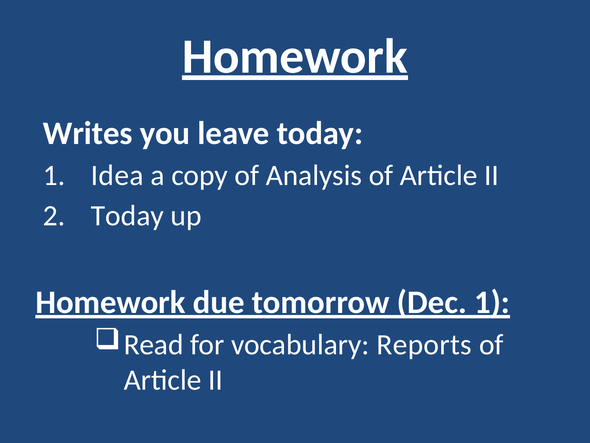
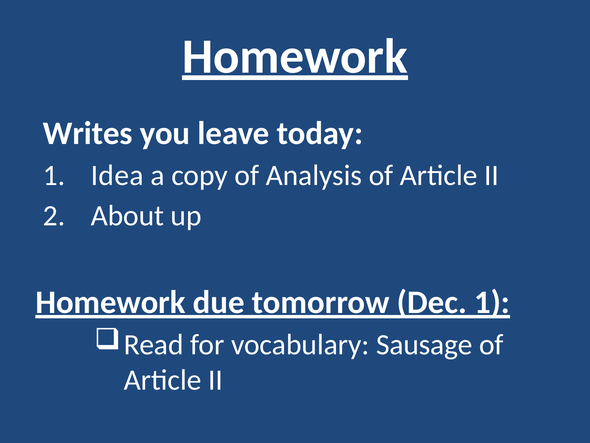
Today at (127, 215): Today -> About
Reports: Reports -> Sausage
